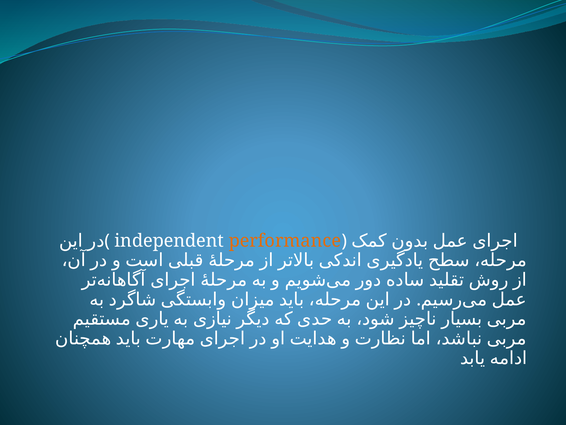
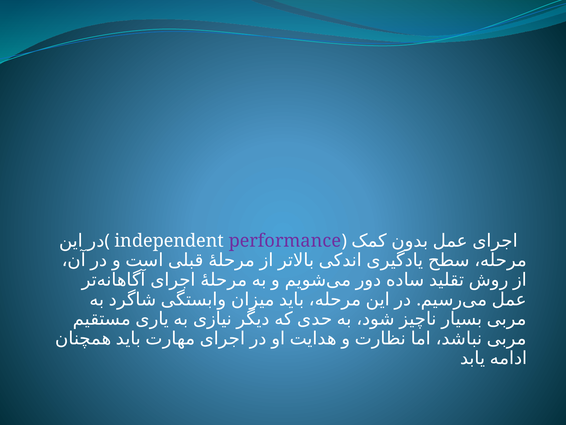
performance colour: orange -> purple
